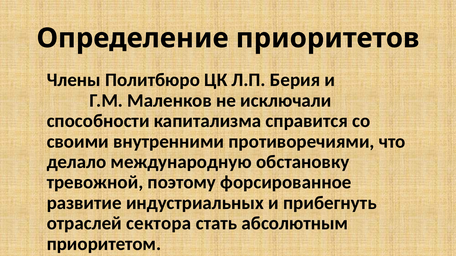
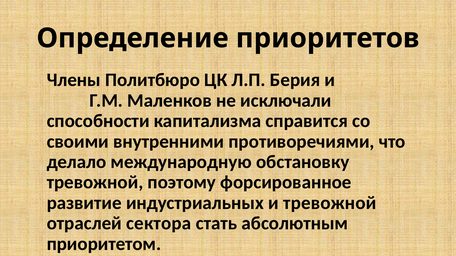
и прибегнуть: прибегнуть -> тревожной
